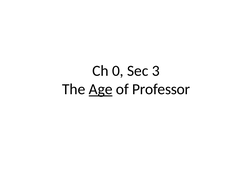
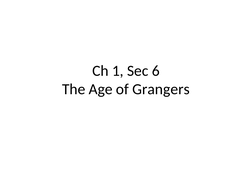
0: 0 -> 1
3: 3 -> 6
Age underline: present -> none
Professor: Professor -> Grangers
